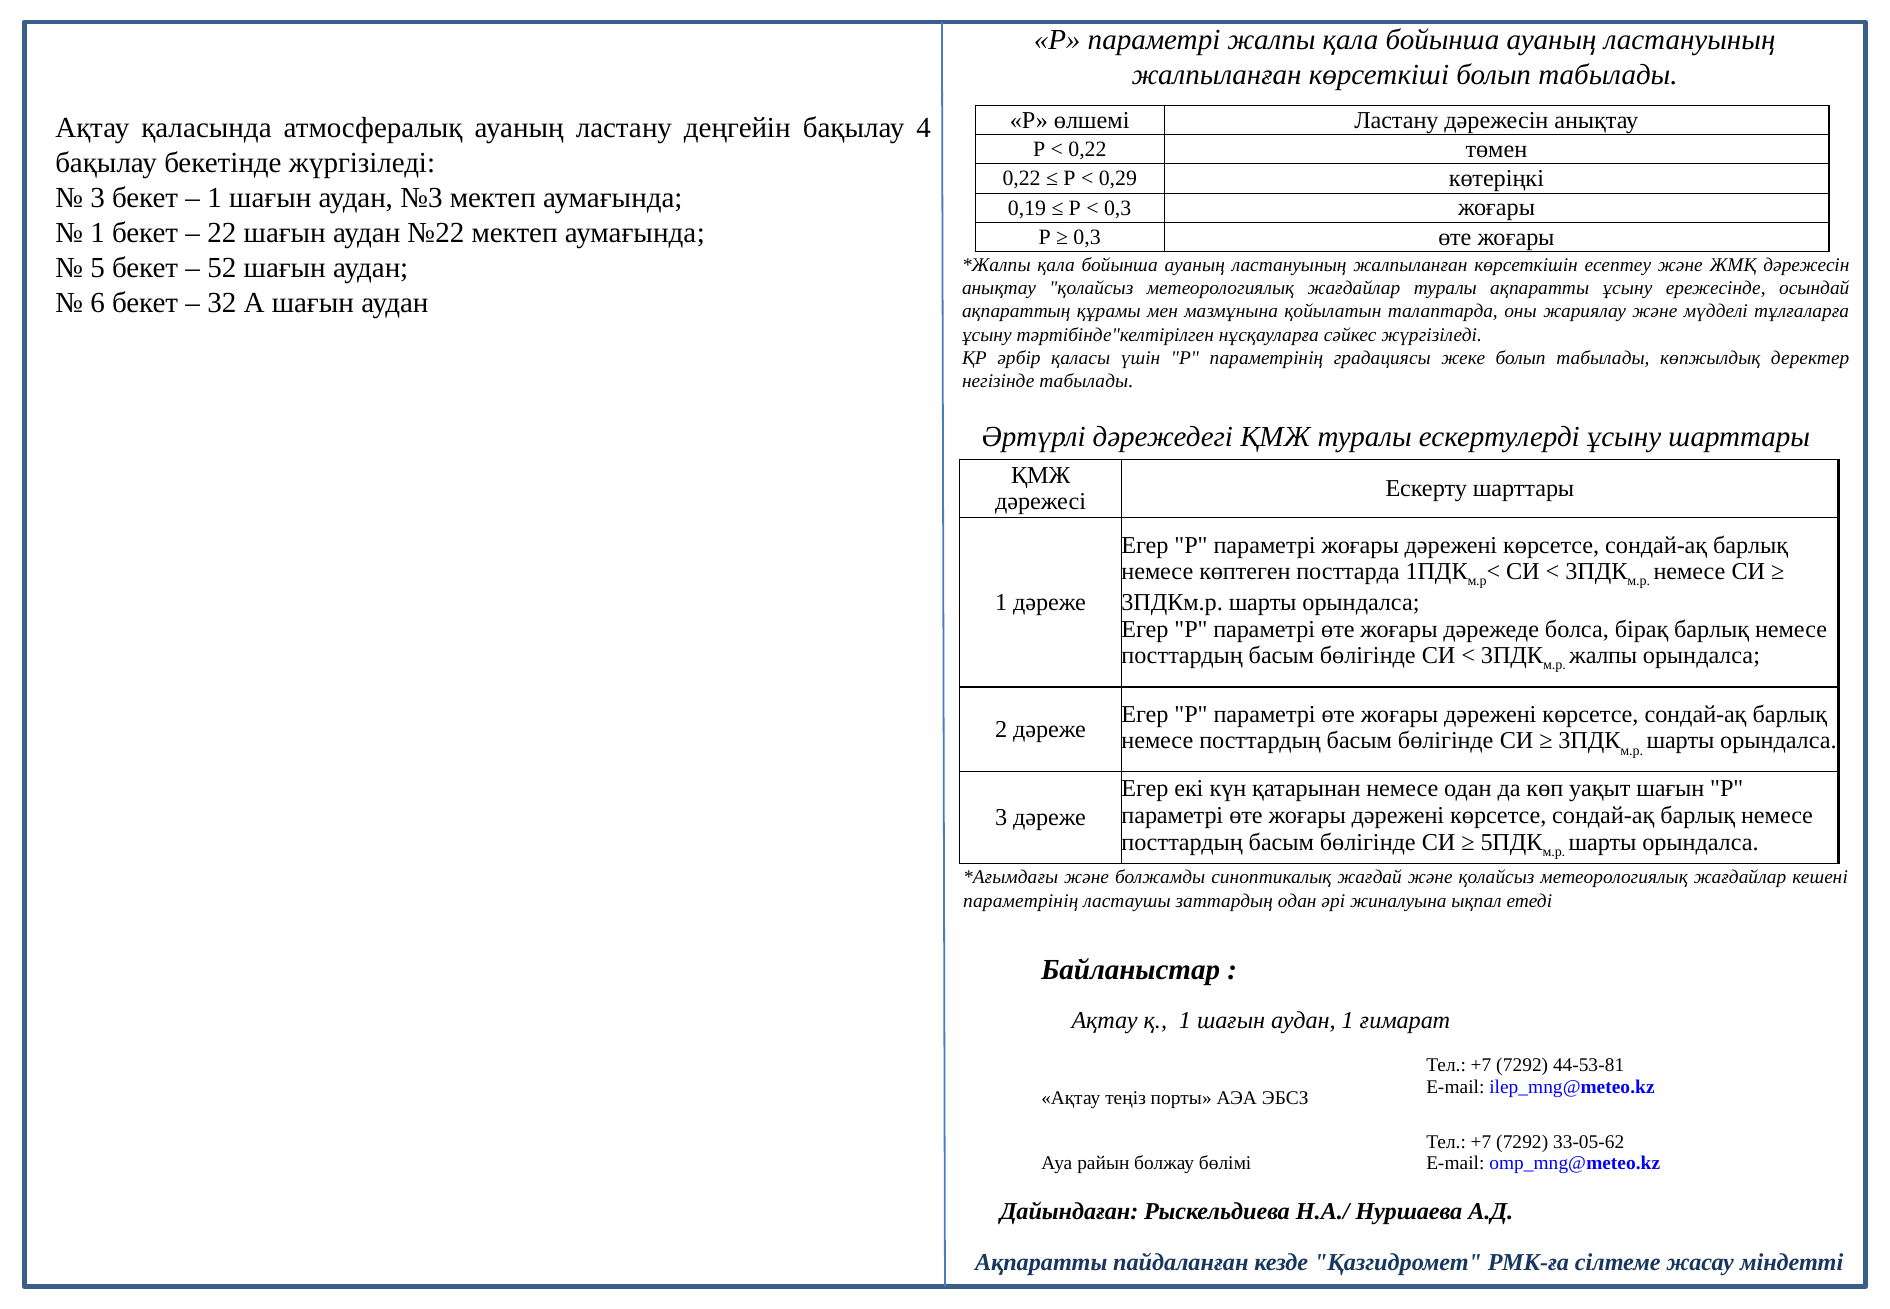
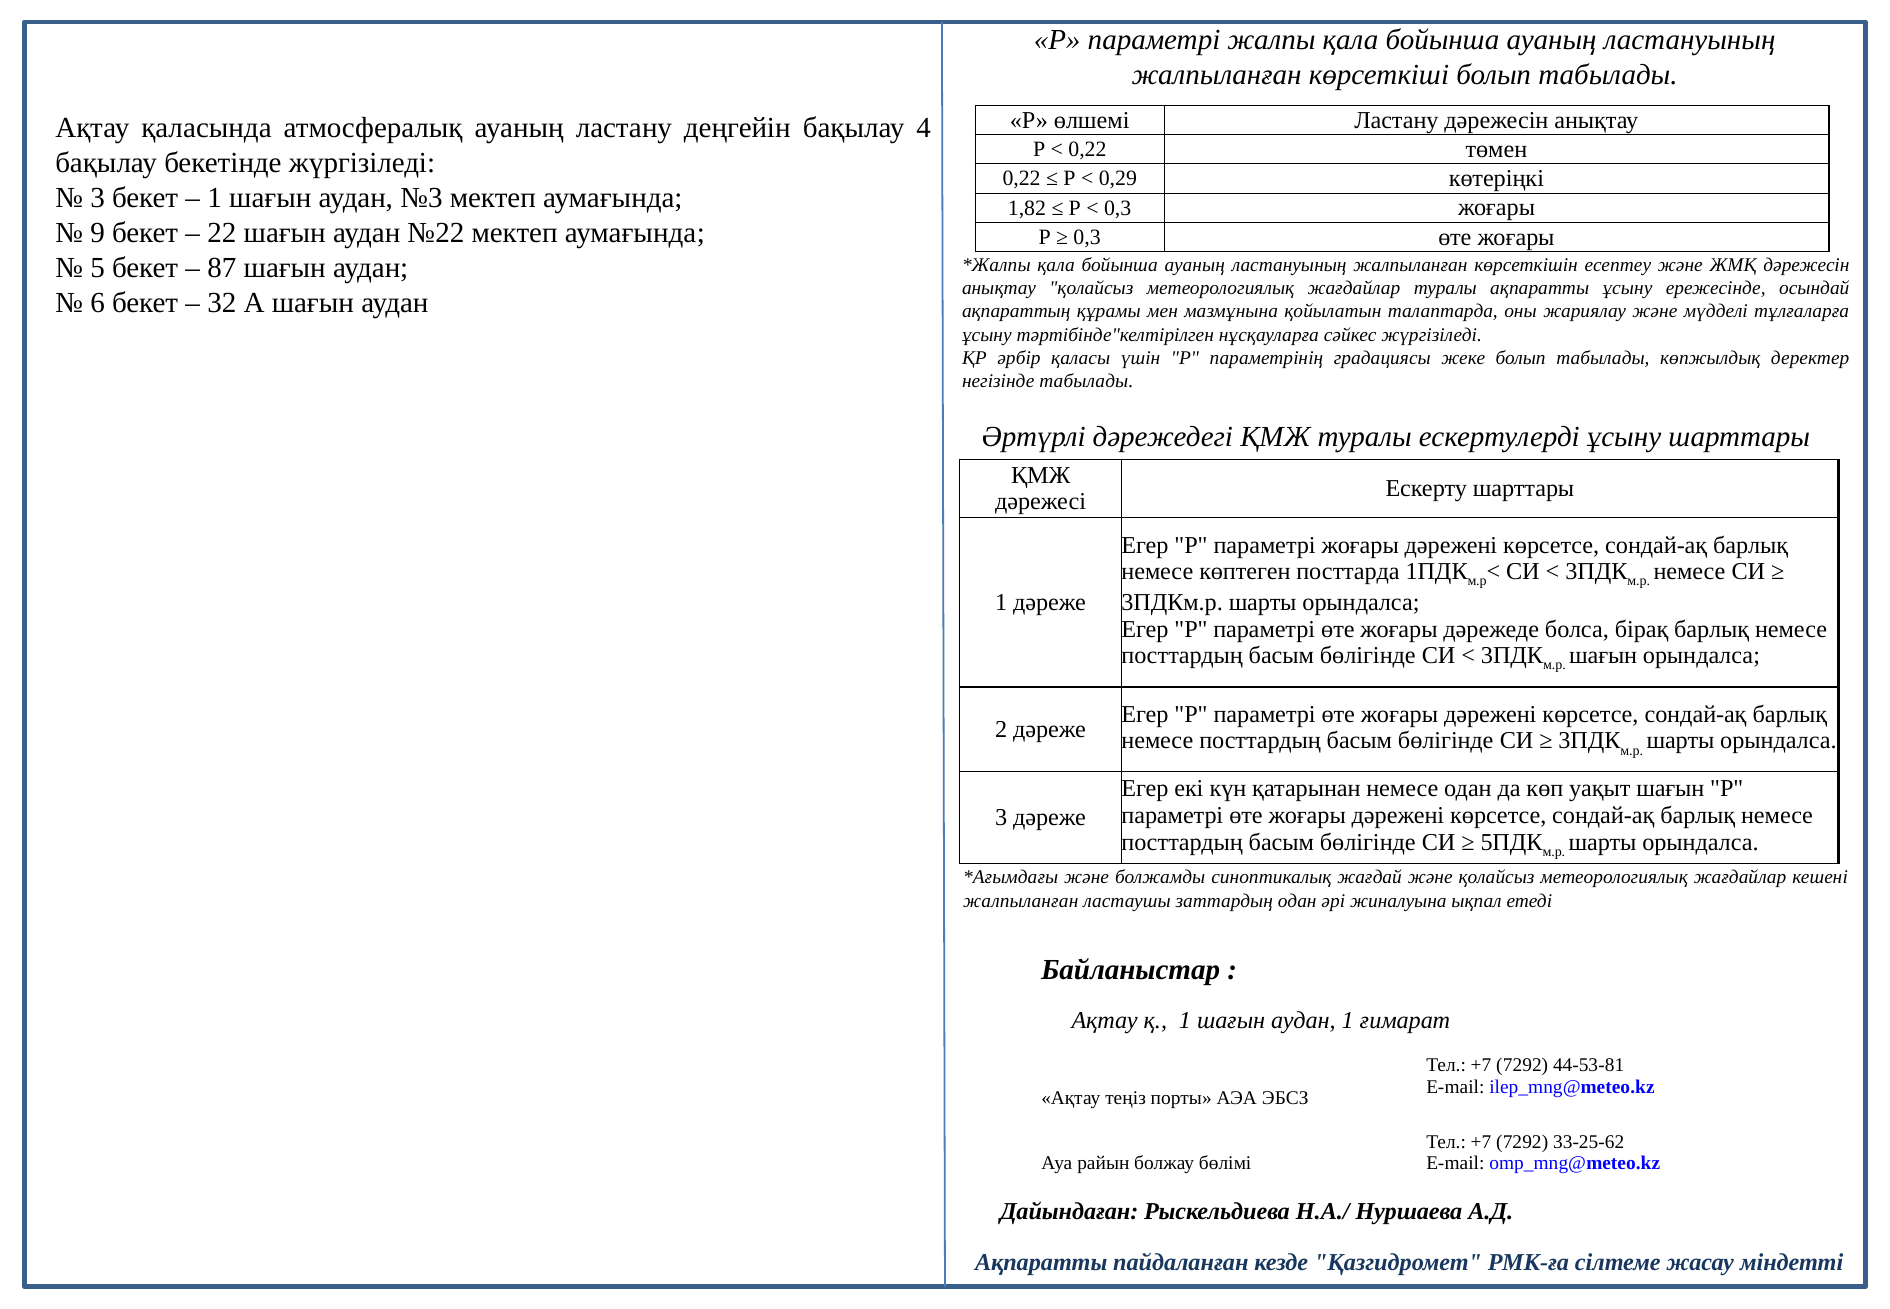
0,19: 0,19 -> 1,82
1 at (98, 233): 1 -> 9
52: 52 -> 87
жалпы at (1603, 656): жалпы -> шағын
параметрінің at (1021, 900): параметрінің -> жалпыланған
33-05-62: 33-05-62 -> 33-25-62
